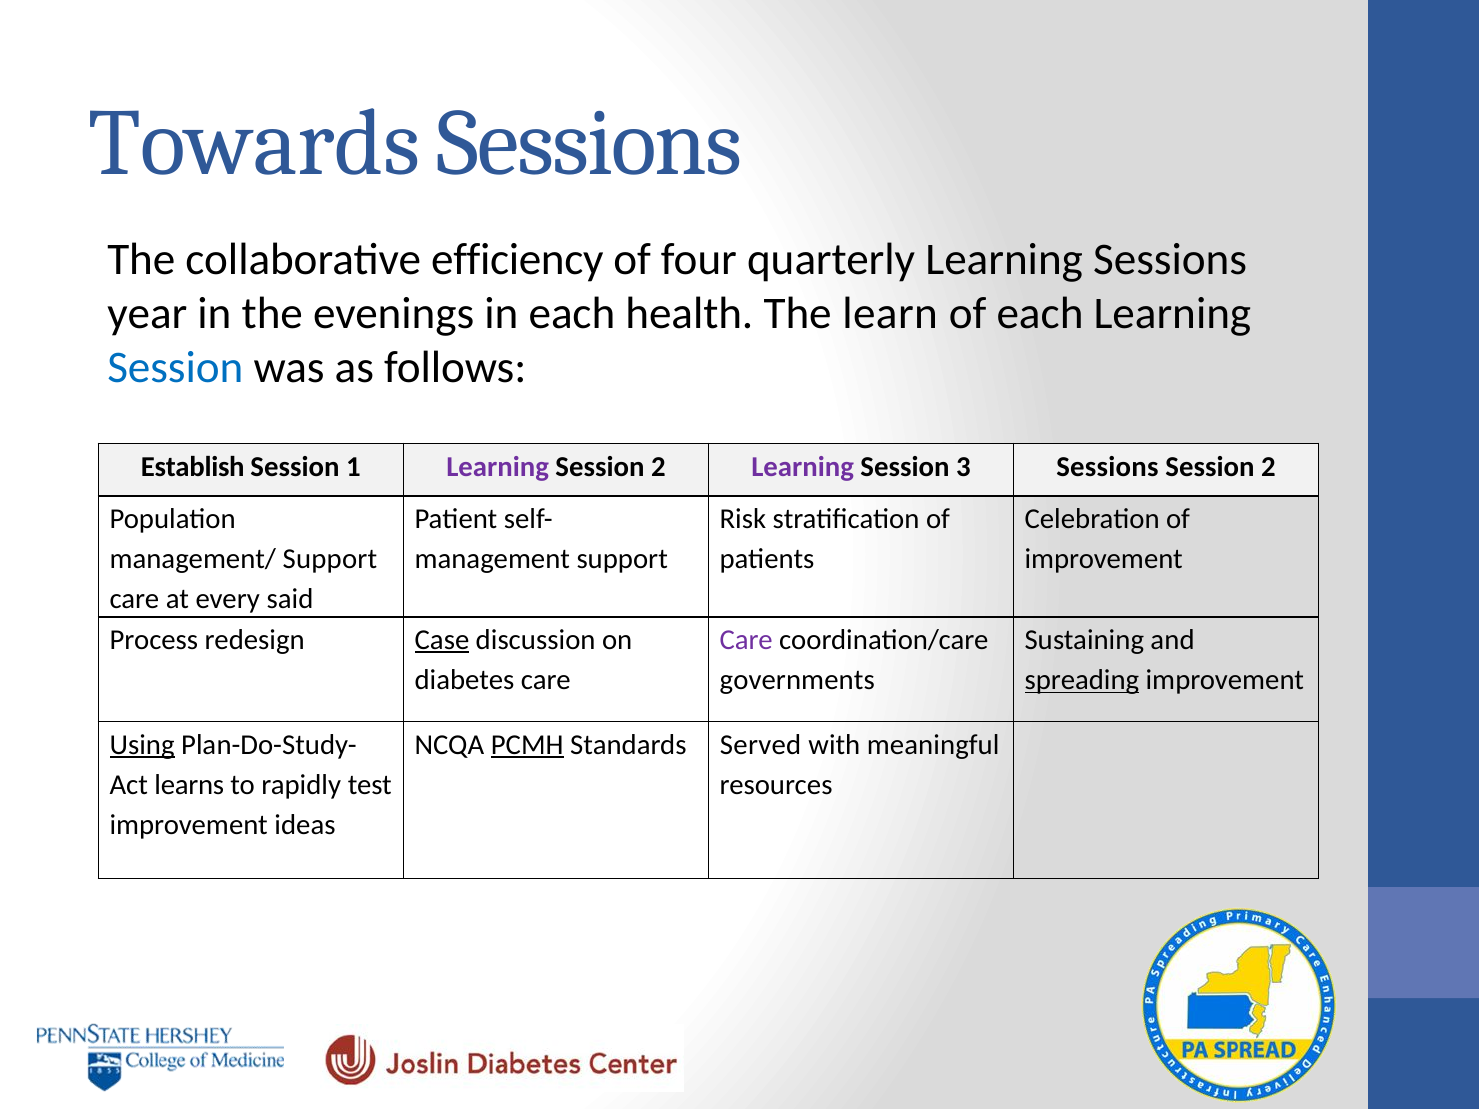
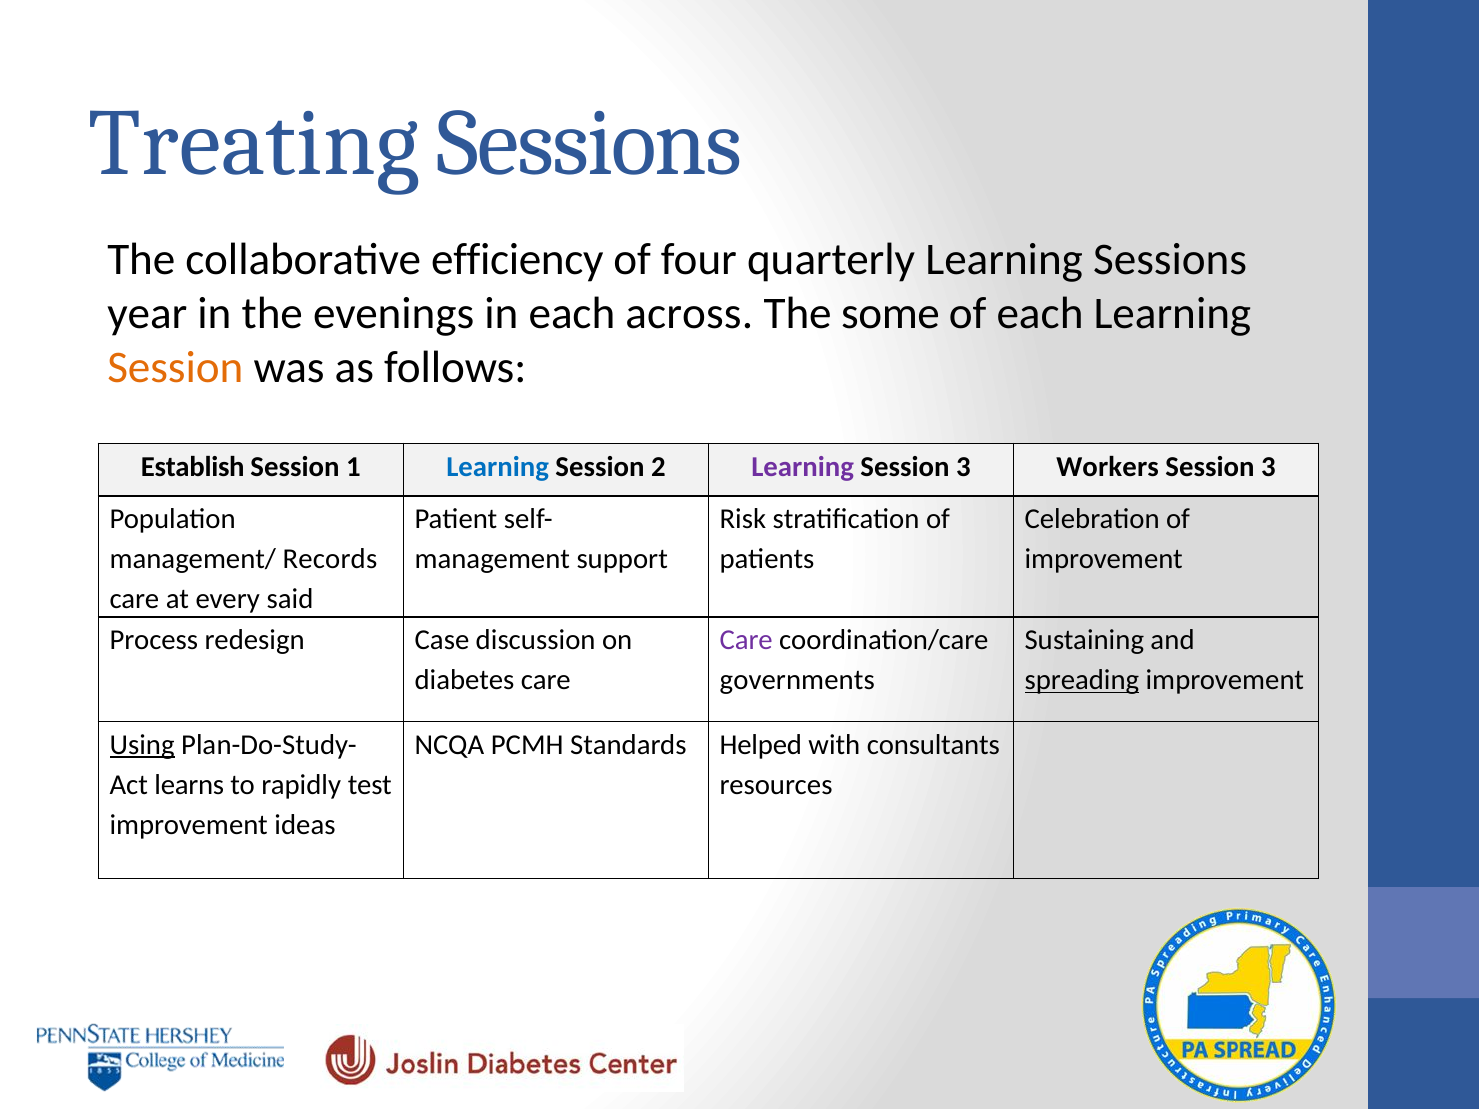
Towards: Towards -> Treating
health: health -> across
learn: learn -> some
Session at (175, 368) colour: blue -> orange
Learning at (498, 467) colour: purple -> blue
3 Sessions: Sessions -> Workers
2 at (1268, 467): 2 -> 3
management/ Support: Support -> Records
Case underline: present -> none
PCMH underline: present -> none
Served: Served -> Helped
meaningful: meaningful -> consultants
